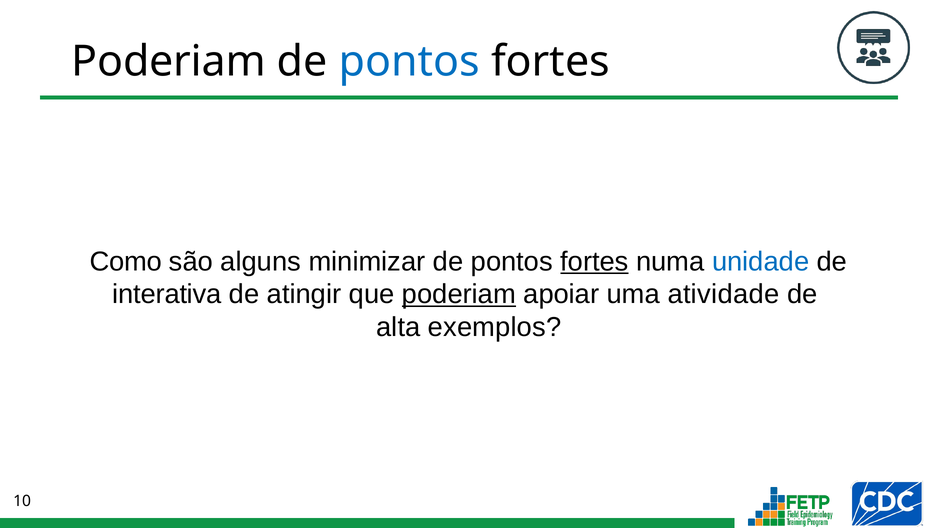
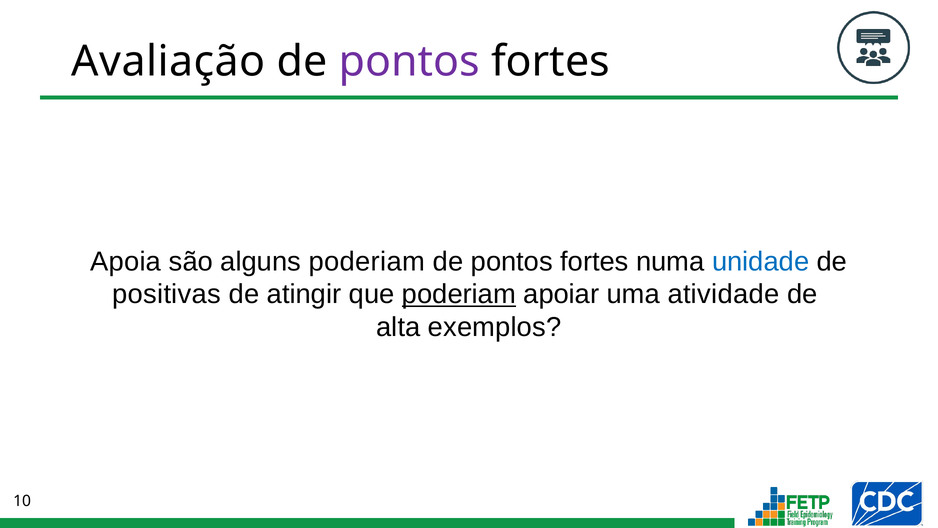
Poderiam at (169, 62): Poderiam -> Avaliação
pontos at (409, 62) colour: blue -> purple
Como: Como -> Apoia
alguns minimizar: minimizar -> poderiam
fortes at (595, 261) underline: present -> none
interativa: interativa -> positivas
